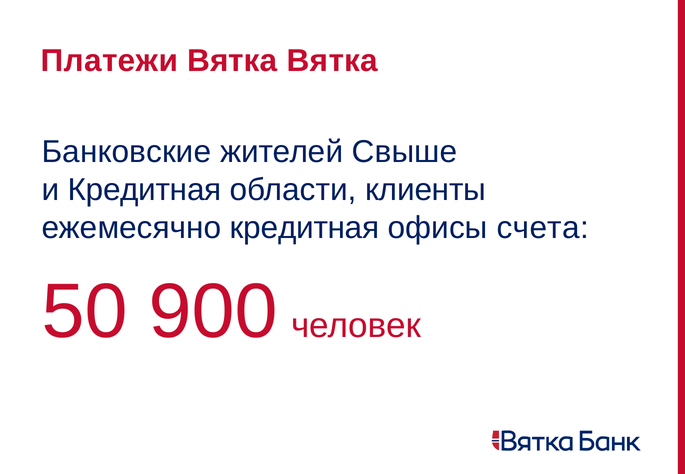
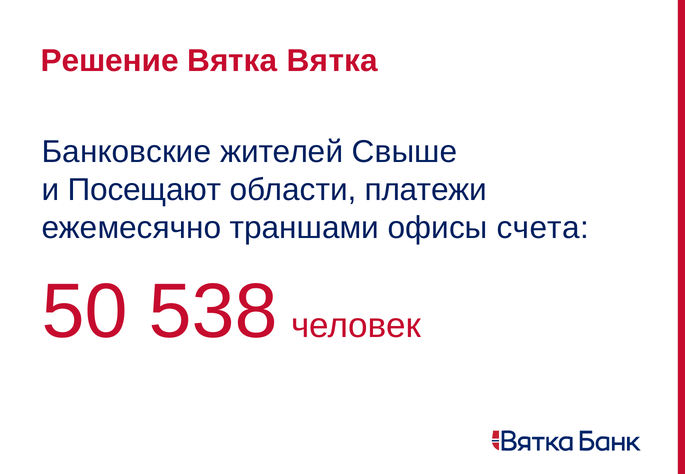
Платежи: Платежи -> Решение
и Кредитная: Кредитная -> Посещают
клиенты: клиенты -> платежи
ежемесячно кредитная: кредитная -> траншами
900: 900 -> 538
